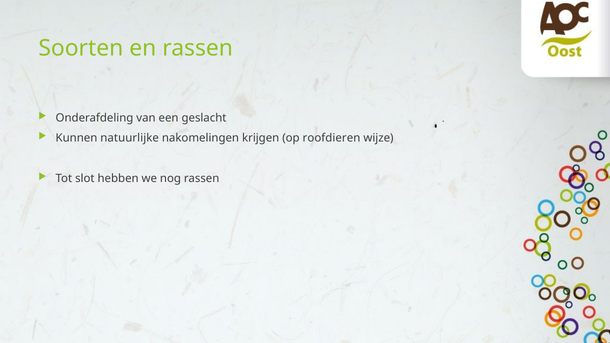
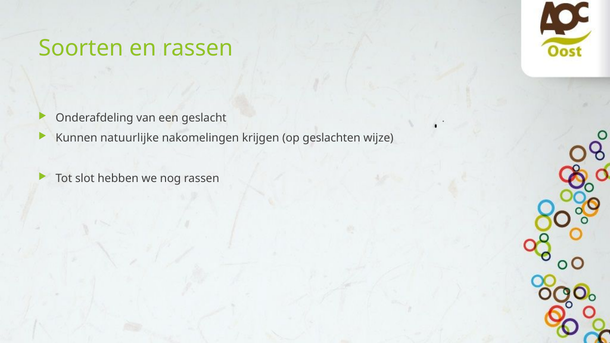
roofdieren: roofdieren -> geslachten
